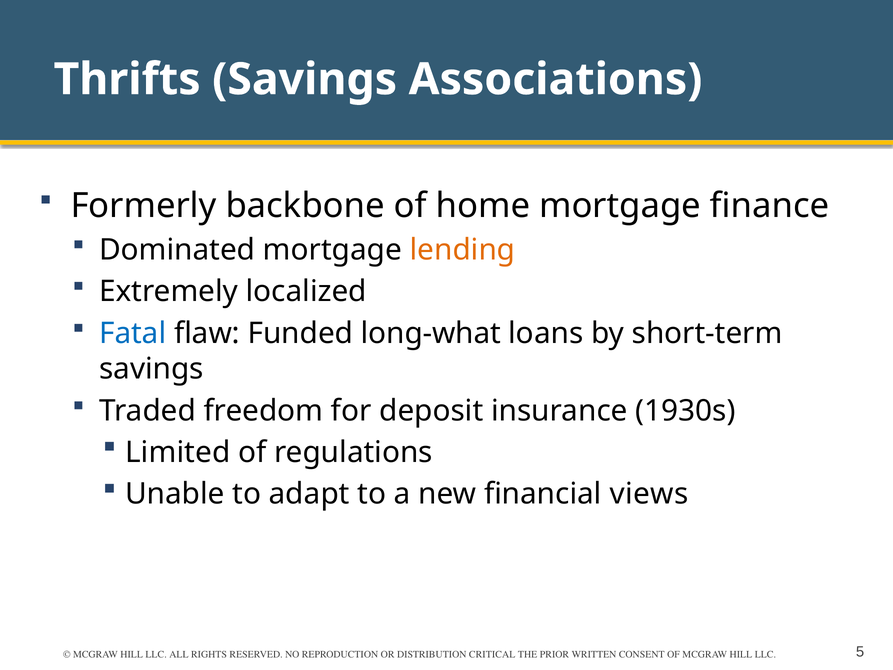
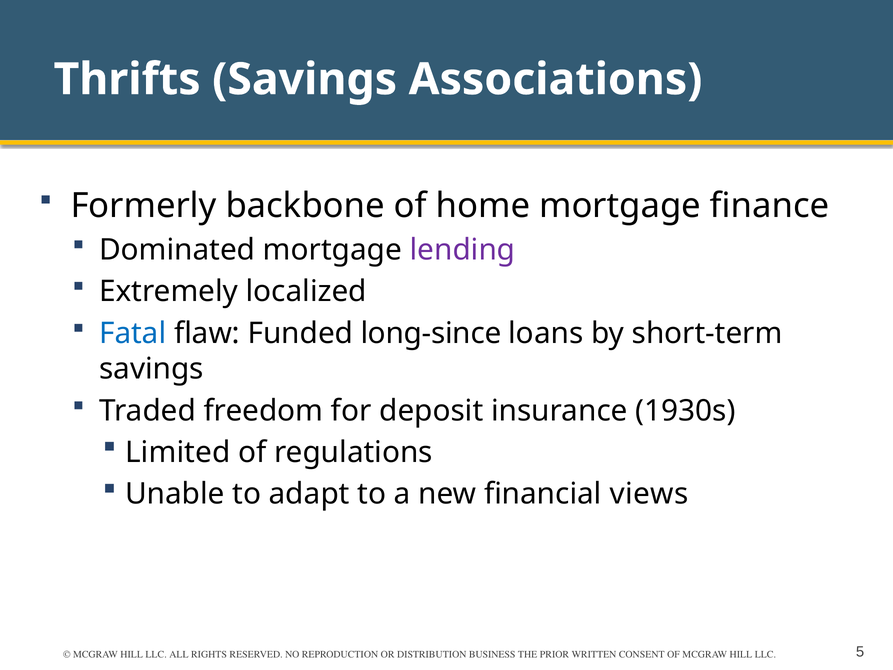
lending colour: orange -> purple
long-what: long-what -> long-since
CRITICAL: CRITICAL -> BUSINESS
